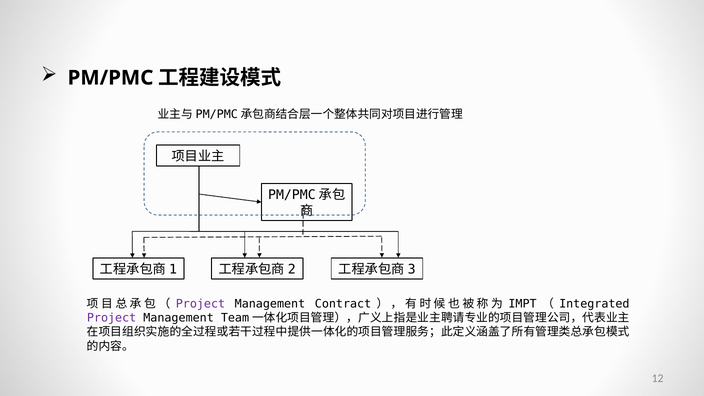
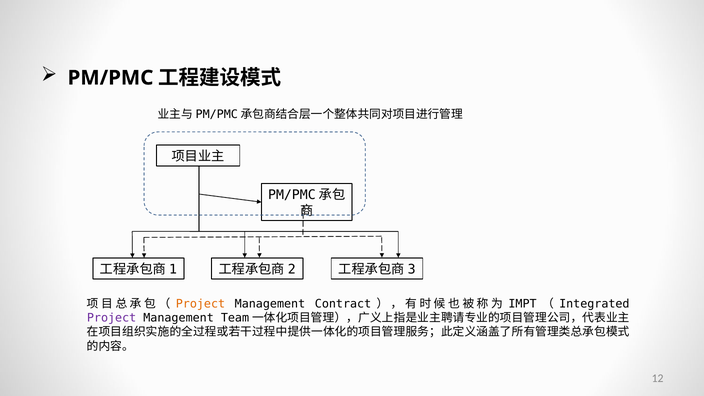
Project at (200, 304) colour: purple -> orange
